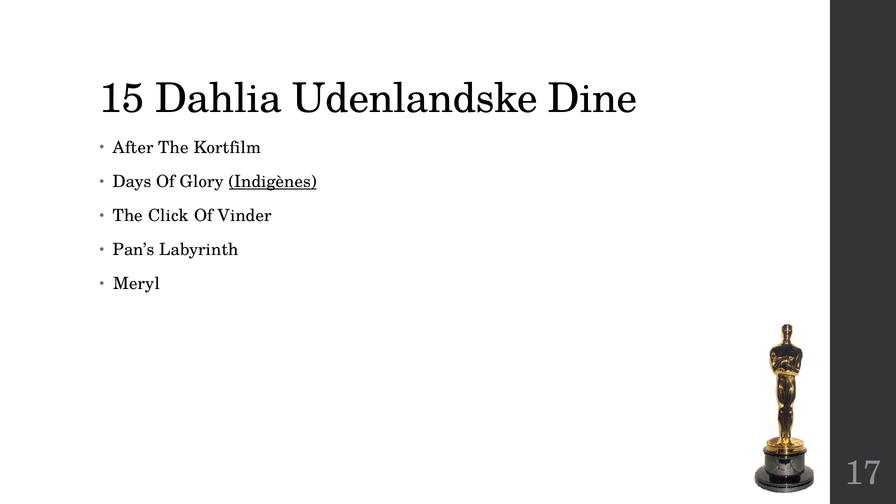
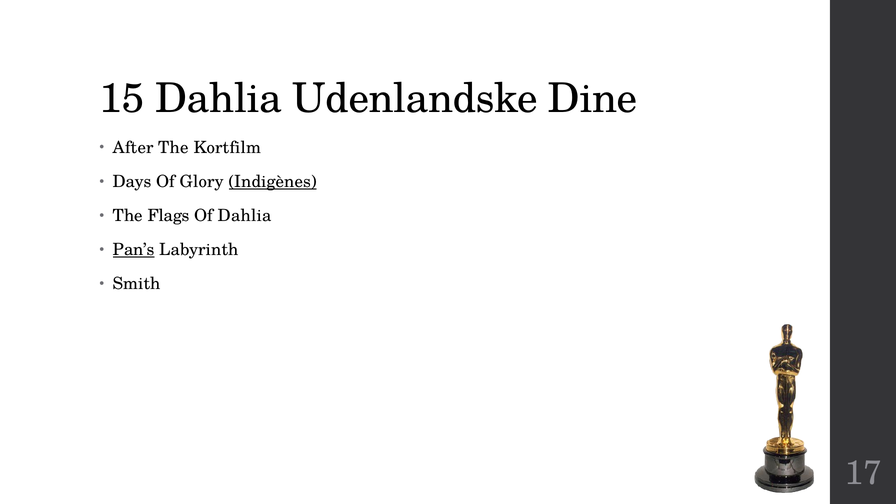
Click: Click -> Flags
Of Vinder: Vinder -> Dahlia
Pan’s underline: none -> present
Meryl: Meryl -> Smith
